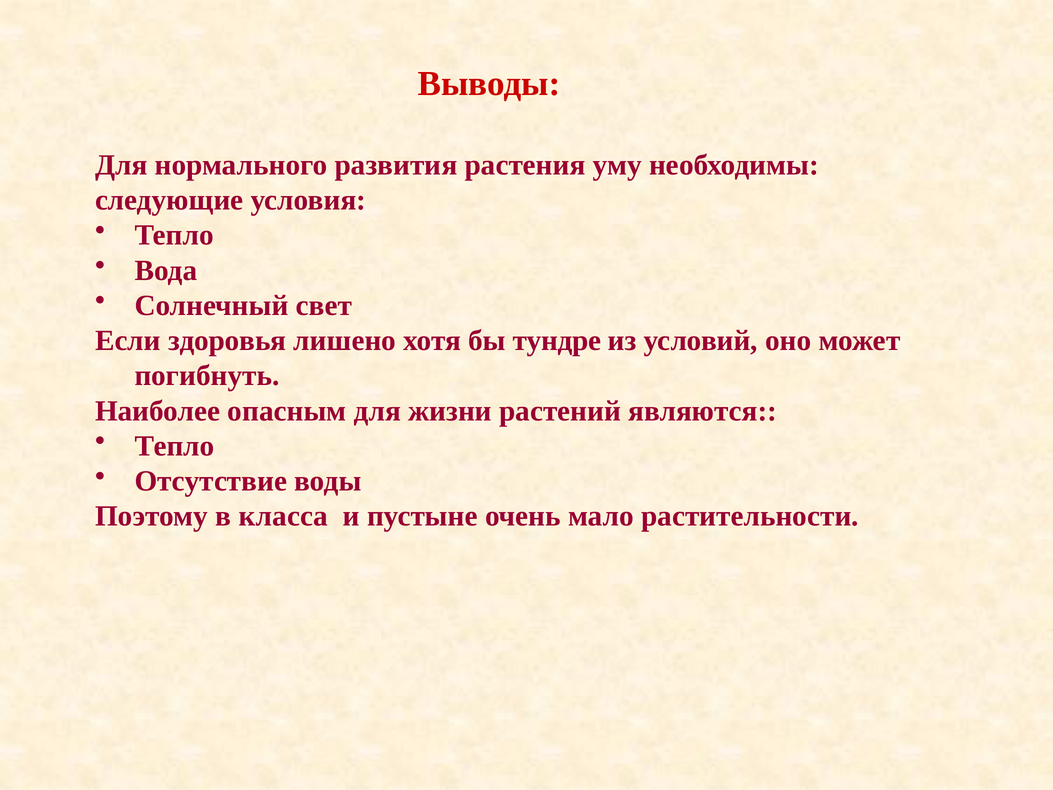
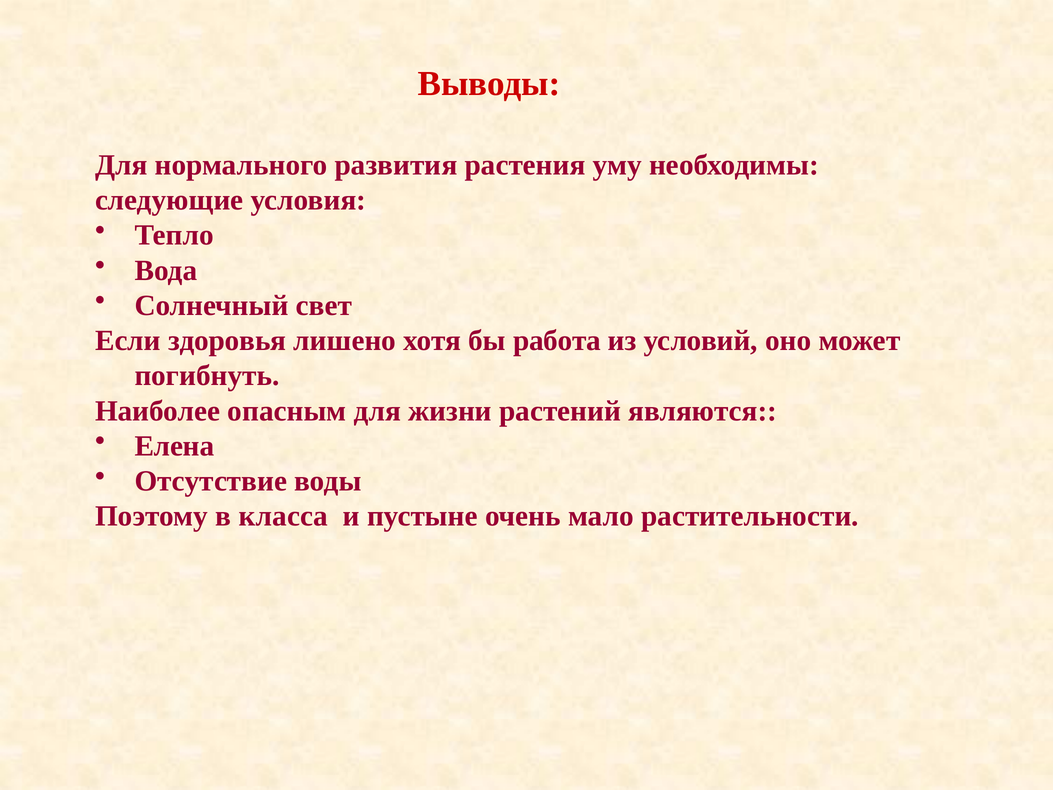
тундре: тундре -> работа
Тепло at (174, 446): Тепло -> Елена
